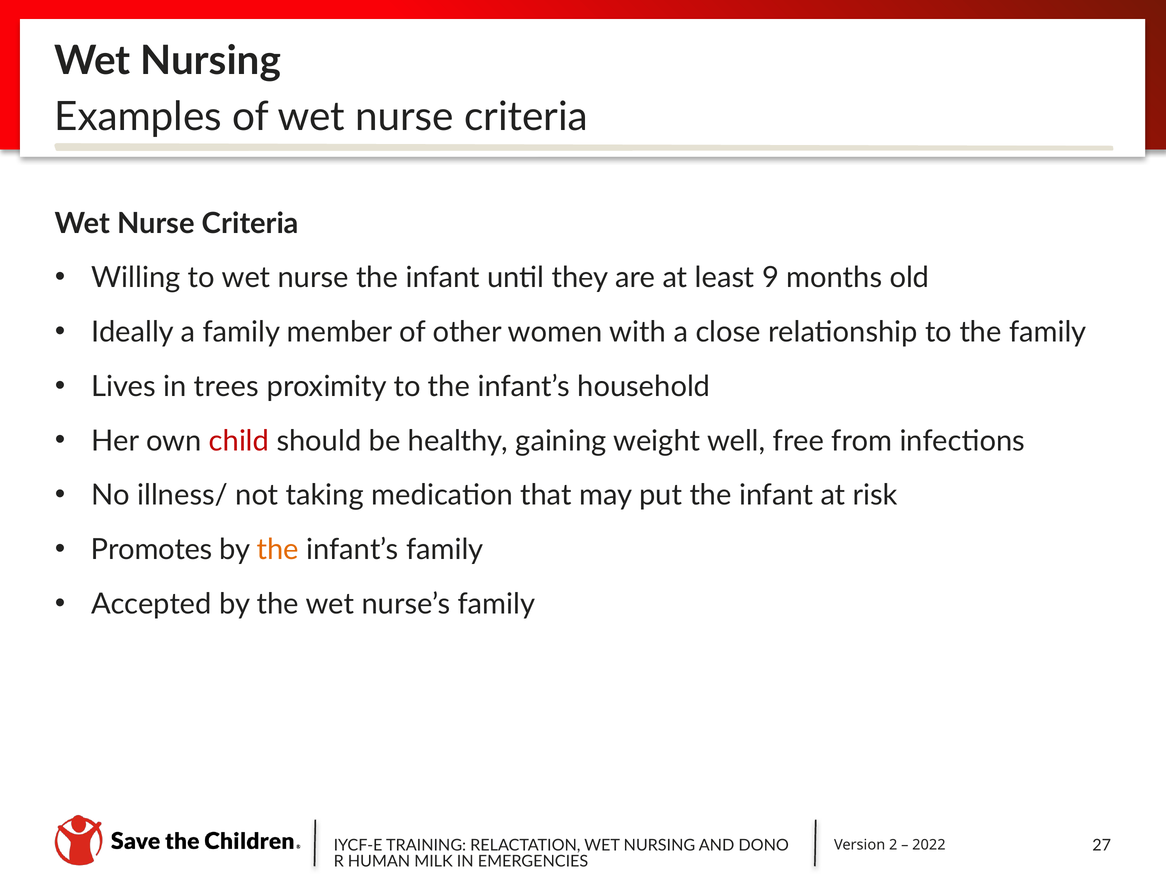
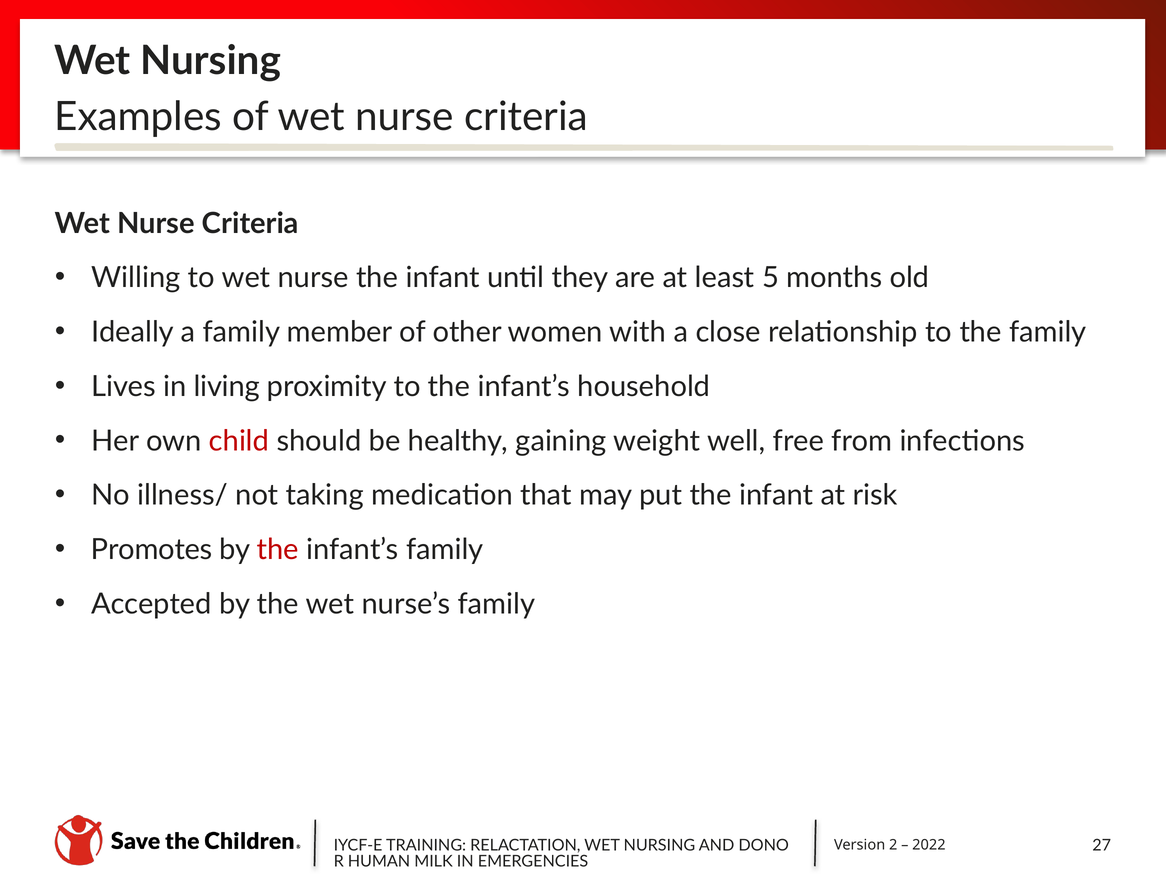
9: 9 -> 5
trees: trees -> living
the at (278, 550) colour: orange -> red
